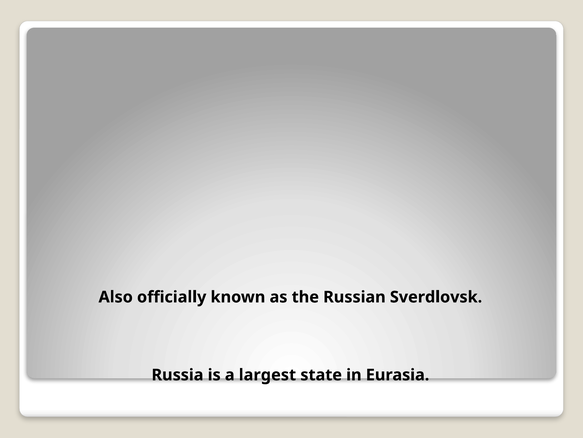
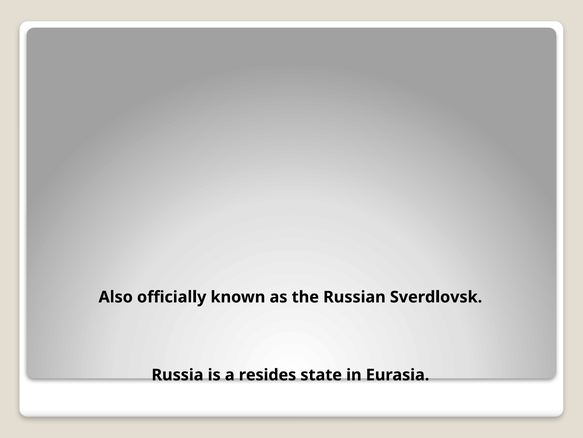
largest: largest -> resides
